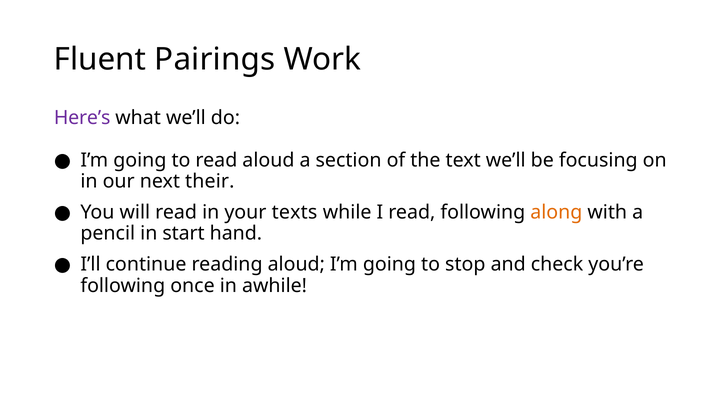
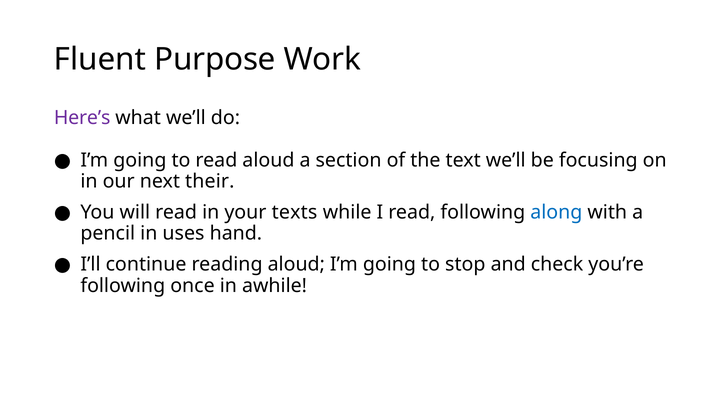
Pairings: Pairings -> Purpose
along colour: orange -> blue
start: start -> uses
